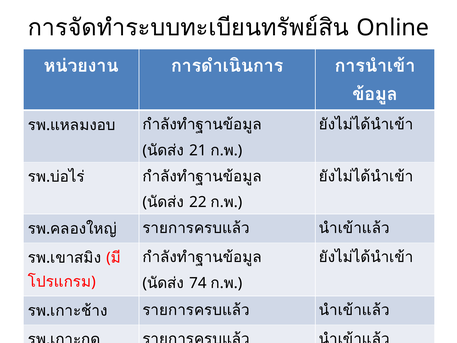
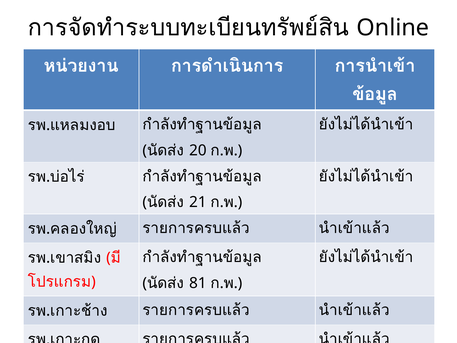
21: 21 -> 20
22: 22 -> 21
74: 74 -> 81
